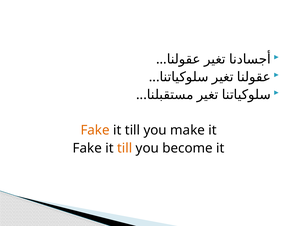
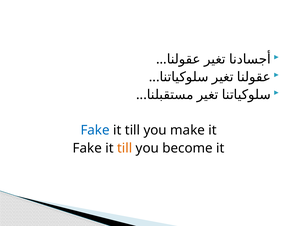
Fake at (95, 130) colour: orange -> blue
